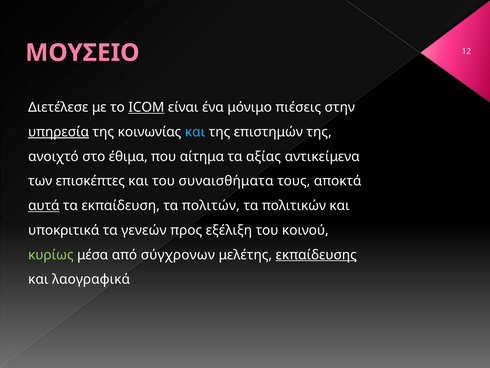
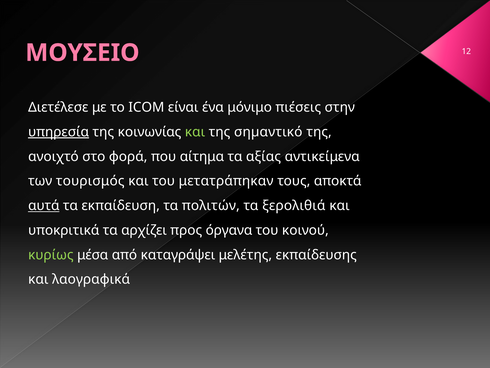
ICOM underline: present -> none
και at (195, 132) colour: light blue -> light green
επιστημών: επιστημών -> σηµαντικό
έθιμα: έθιμα -> φορά
επισκέπτες: επισκέπτες -> τουρισμός
συναισθήματα: συναισθήματα -> μετατράπηκαν
πολιτικών: πολιτικών -> ξερολιθιά
γενεών: γενεών -> αρχίζει
εξέλιξη: εξέλιξη -> όργανα
σύγχρονων: σύγχρονων -> καταγράψει
εκπαίδευσης underline: present -> none
